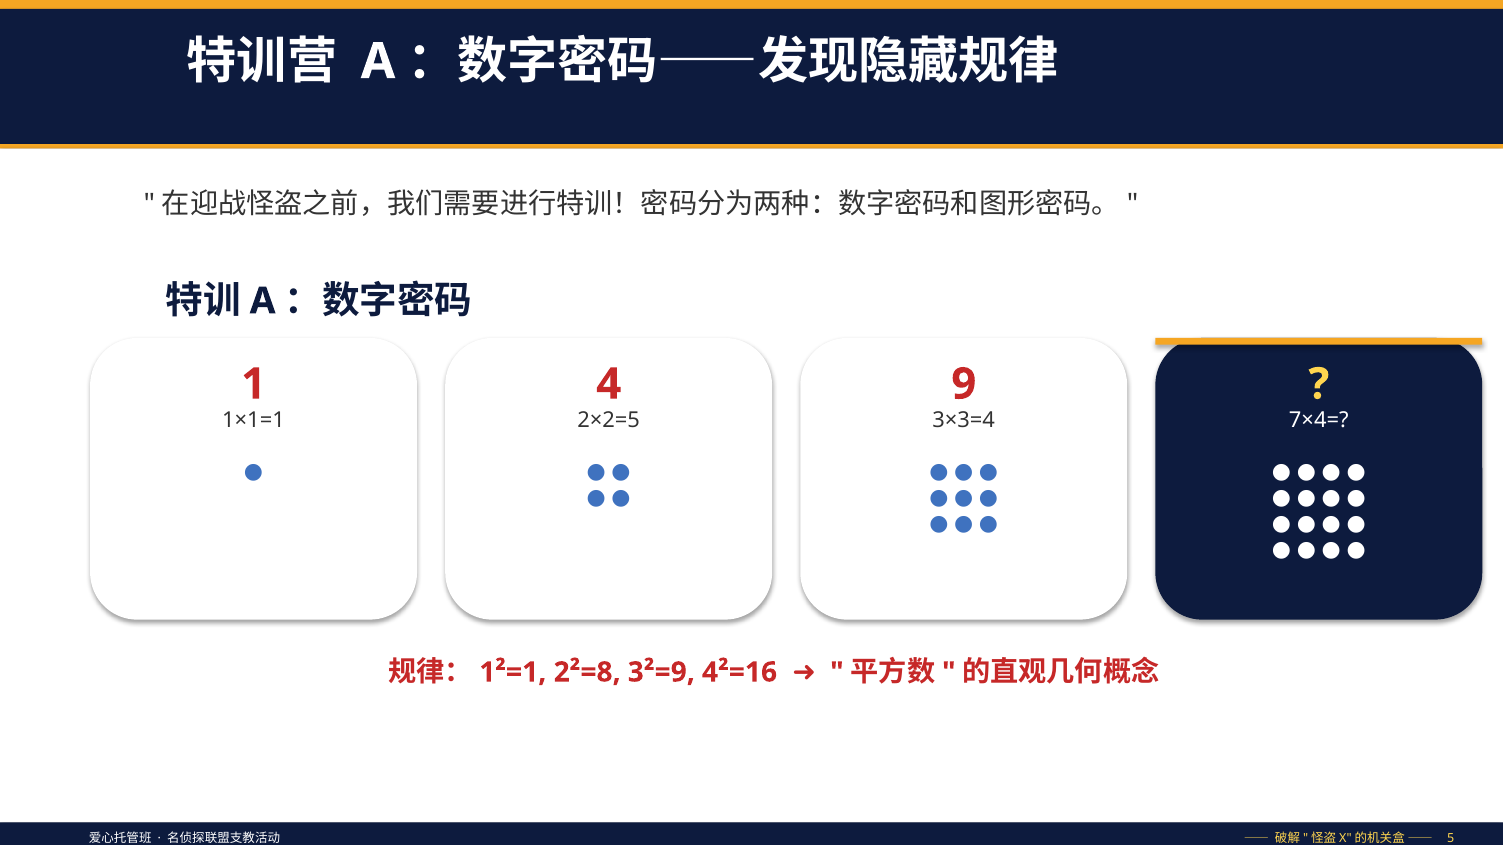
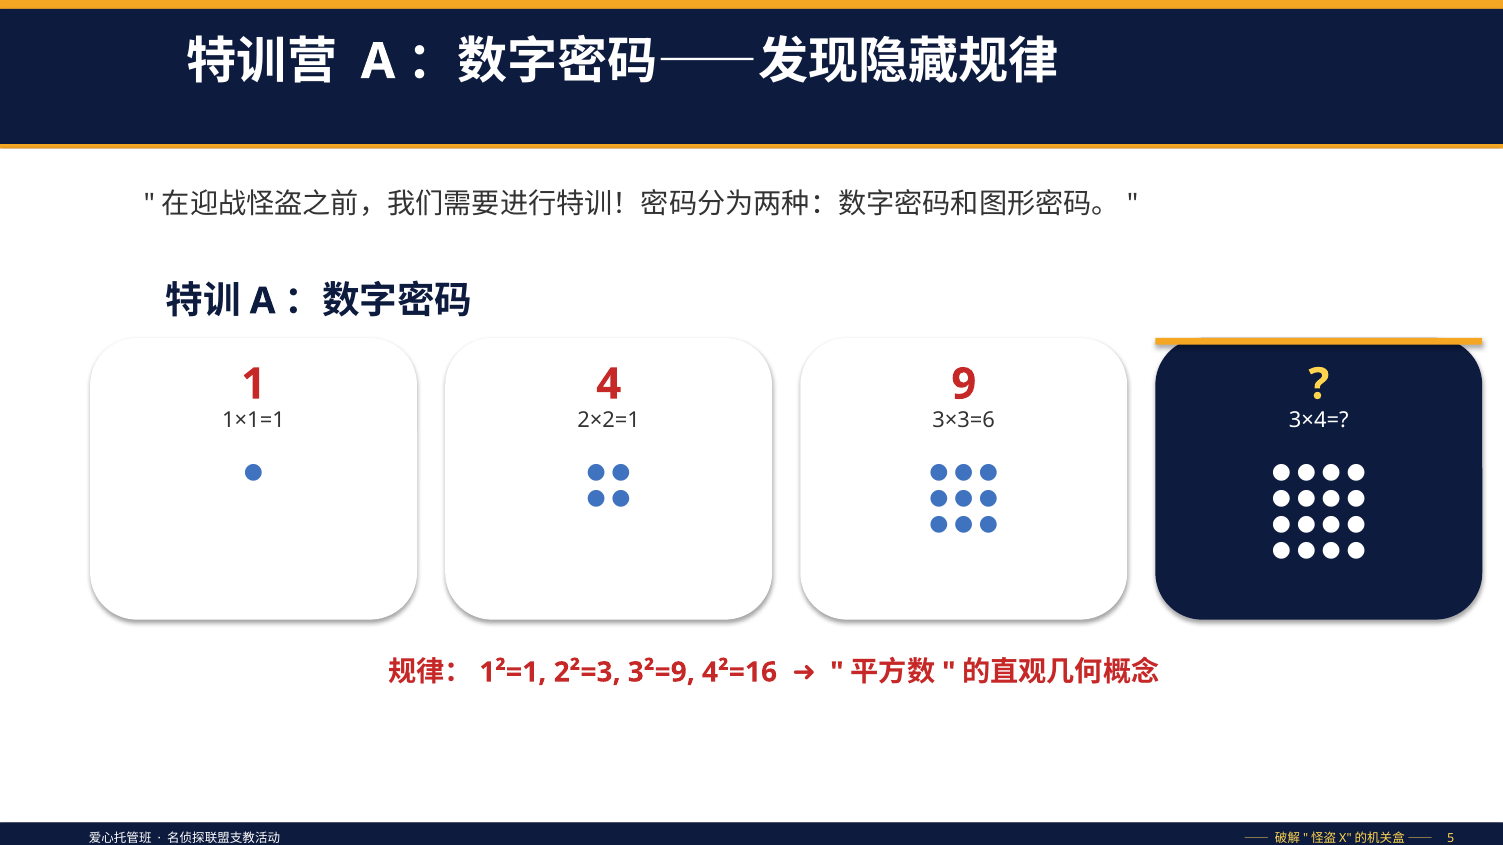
2×2=5: 2×2=5 -> 2×2=1
3×3=4: 3×3=4 -> 3×3=6
7×4=: 7×4= -> 3×4=
2²=8: 2²=8 -> 2²=3
